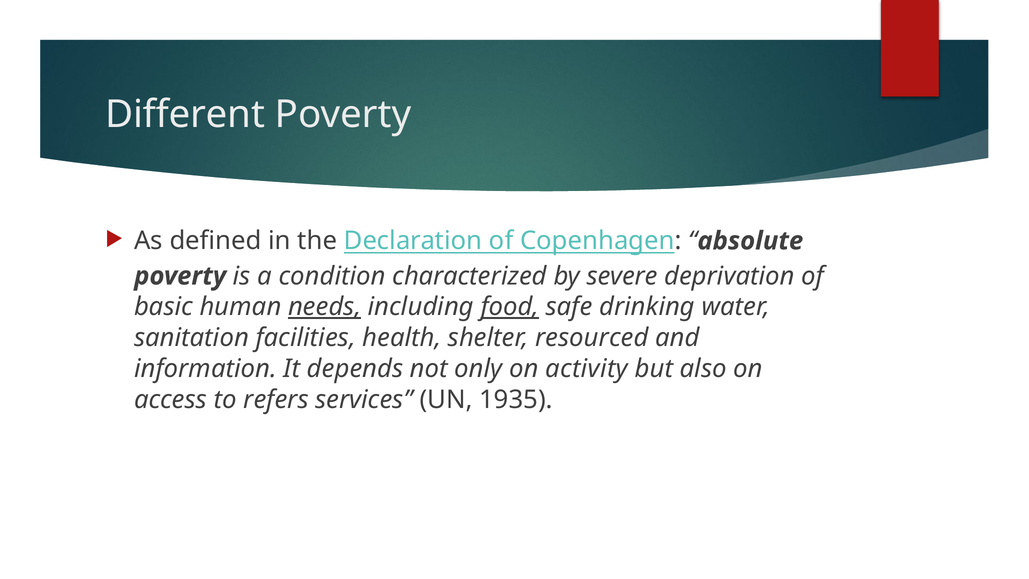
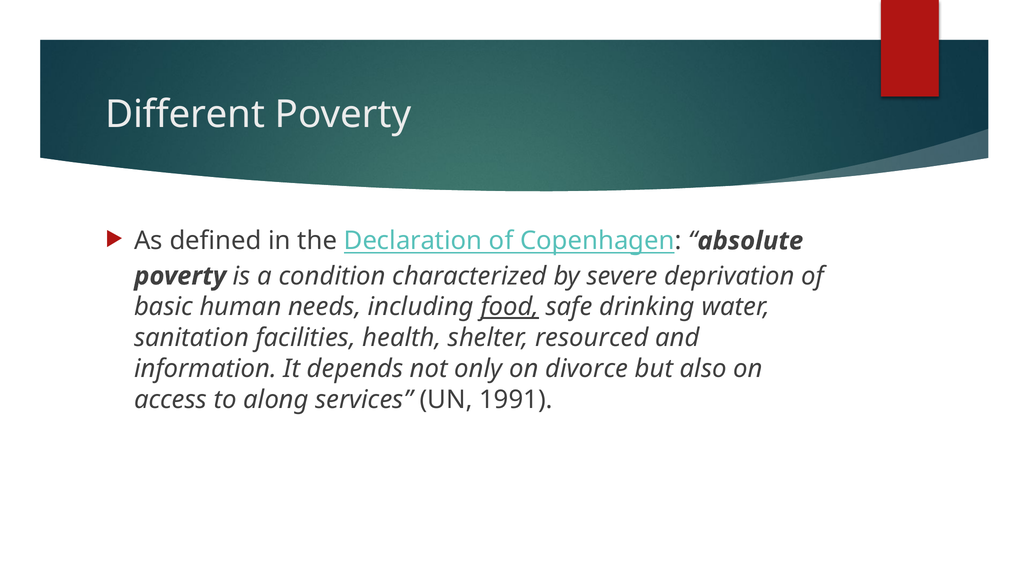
needs underline: present -> none
activity: activity -> divorce
refers: refers -> along
1935: 1935 -> 1991
